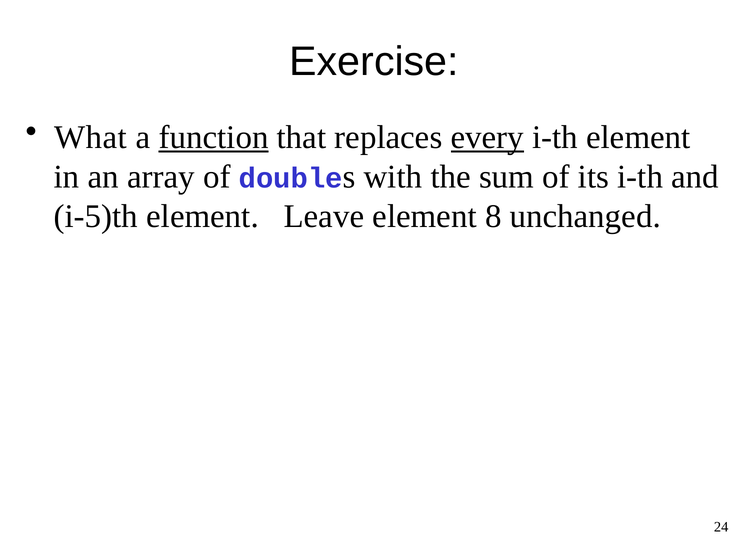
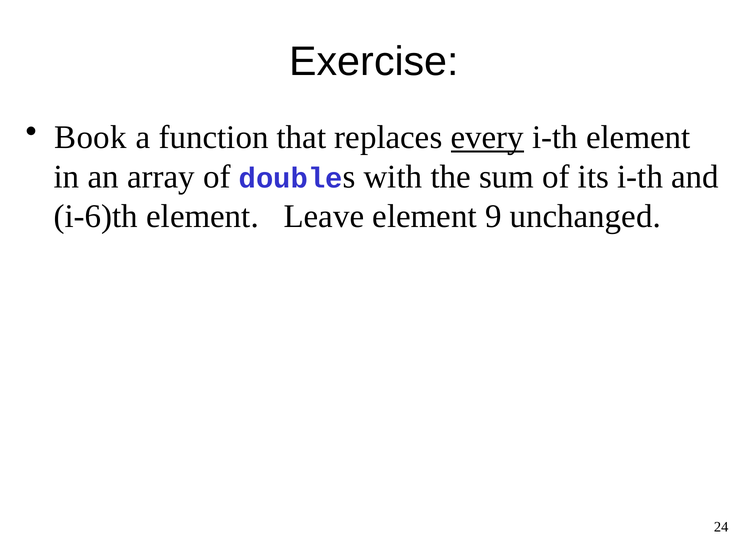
What: What -> Book
function underline: present -> none
i-5)th: i-5)th -> i-6)th
8: 8 -> 9
